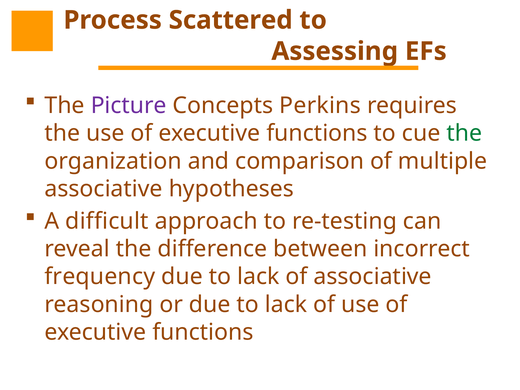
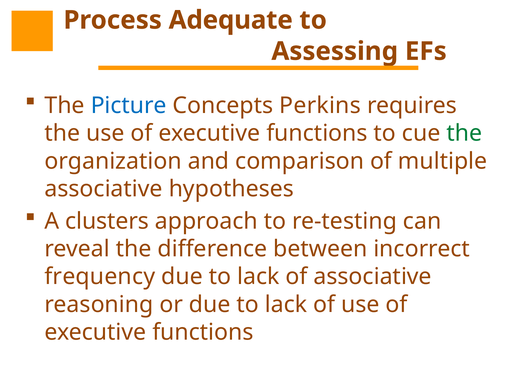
Scattered: Scattered -> Adequate
Picture colour: purple -> blue
difficult: difficult -> clusters
